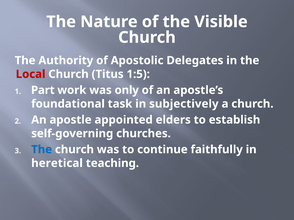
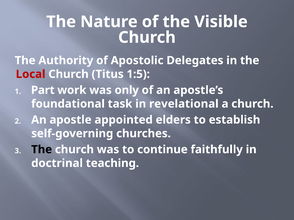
subjectively: subjectively -> revelational
The at (42, 150) colour: blue -> black
heretical: heretical -> doctrinal
